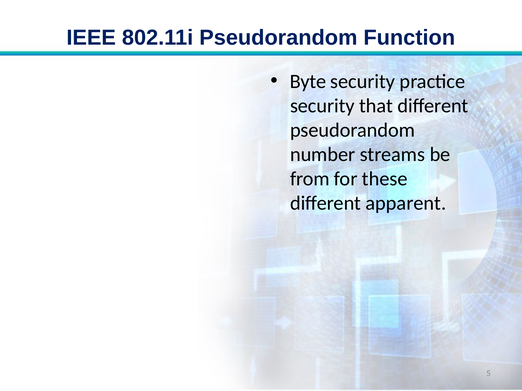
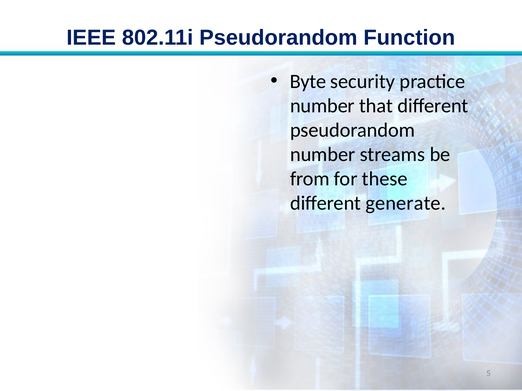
security at (322, 106): security -> number
apparent: apparent -> generate
